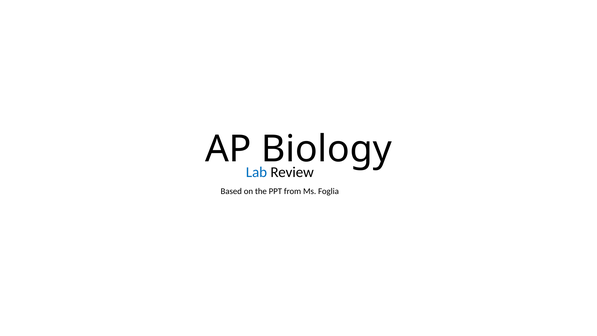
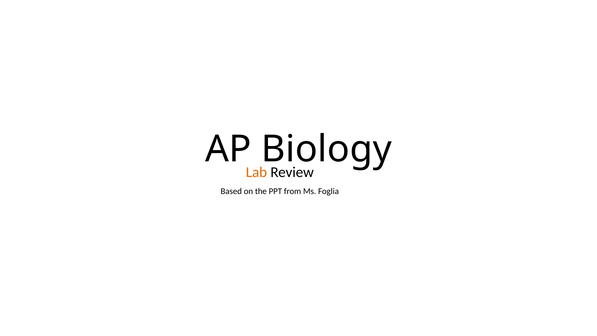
Lab colour: blue -> orange
